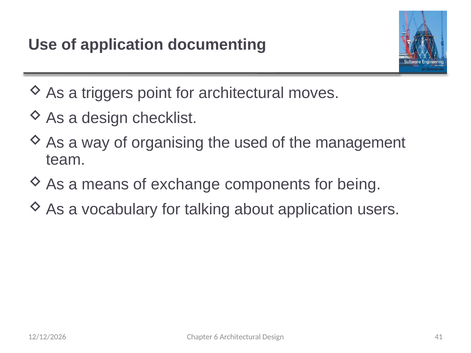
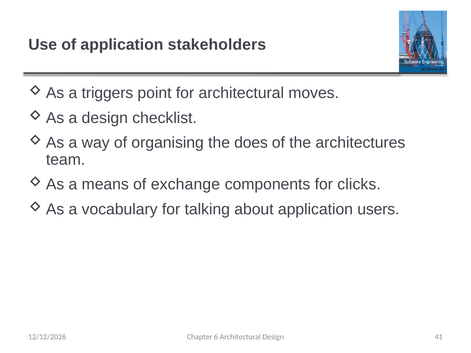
documenting: documenting -> stakeholders
used: used -> does
management: management -> architectures
being: being -> clicks
